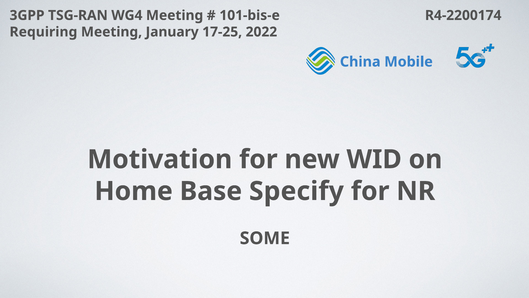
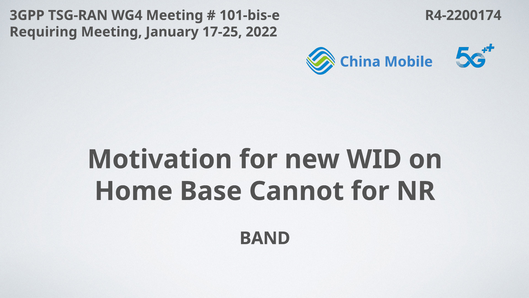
Specify: Specify -> Cannot
SOME: SOME -> BAND
